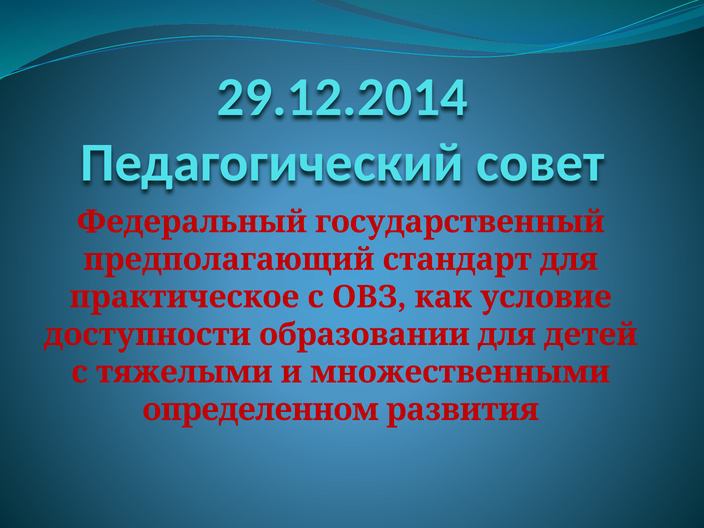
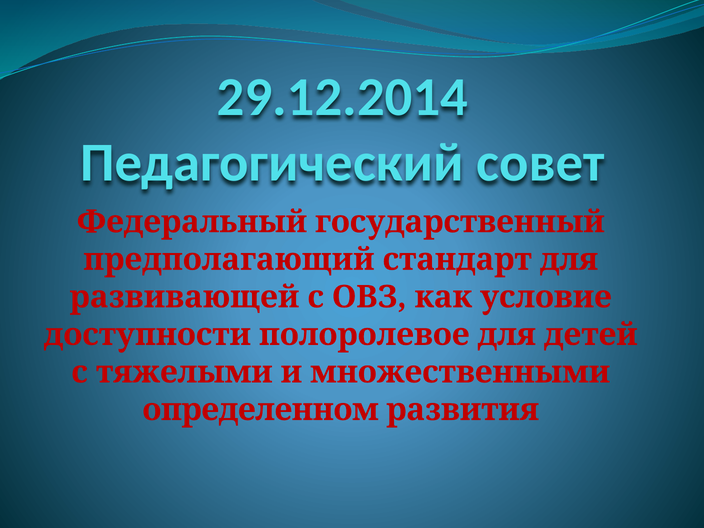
практическое: практическое -> развивающей
образовании: образовании -> полоролевое
